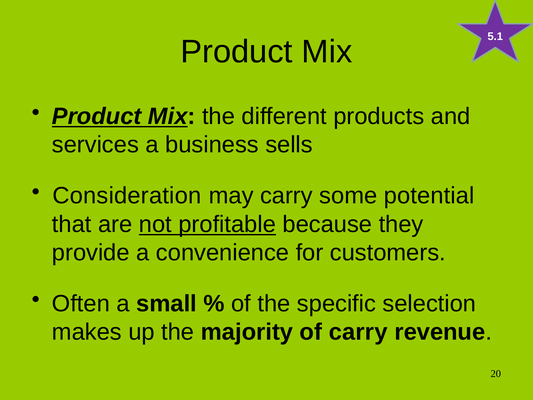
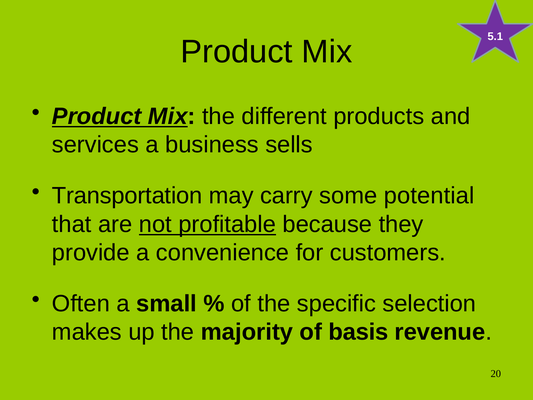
Consideration: Consideration -> Transportation
of carry: carry -> basis
